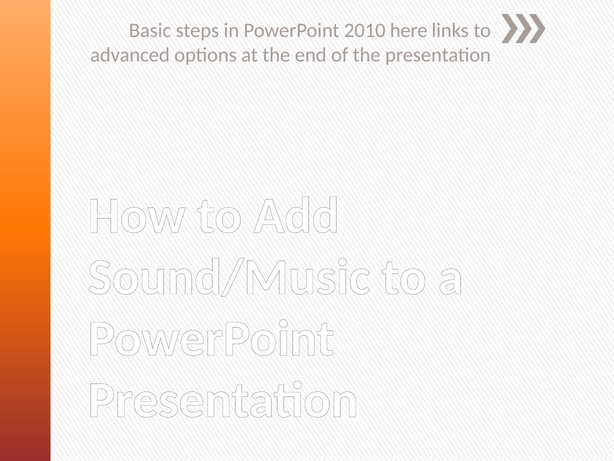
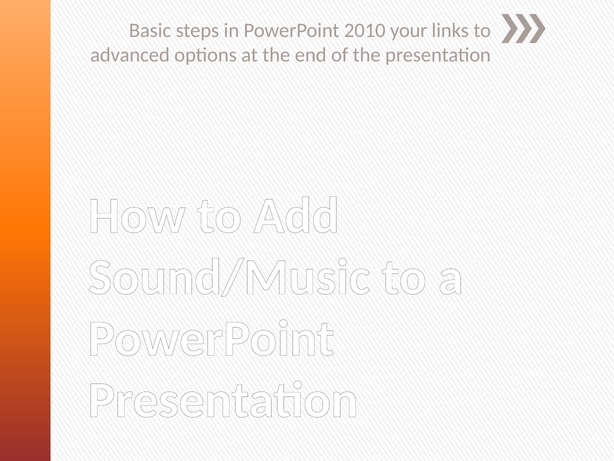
here: here -> your
